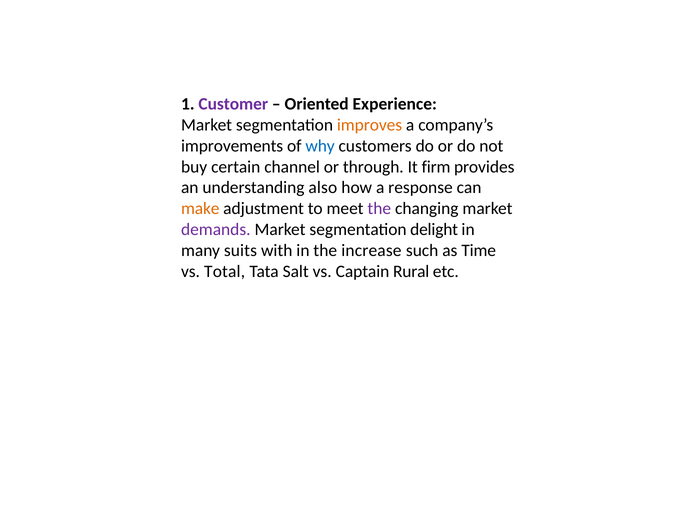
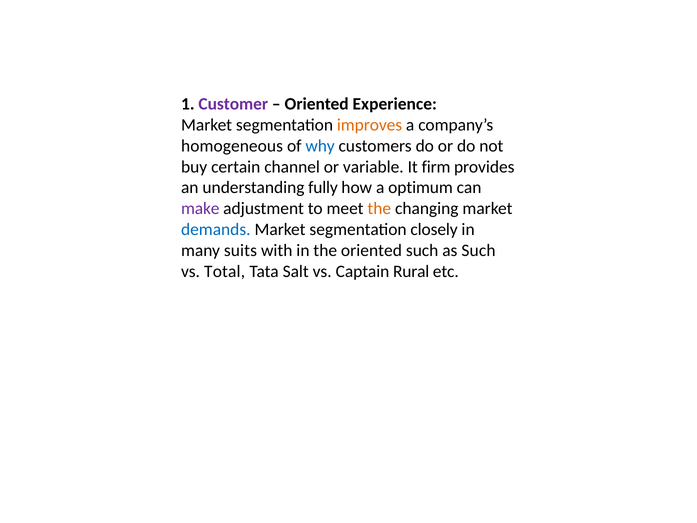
improvements: improvements -> homogeneous
through: through -> variable
also: also -> fully
response: response -> optimum
make colour: orange -> purple
the at (379, 209) colour: purple -> orange
demands colour: purple -> blue
delight: delight -> closely
the increase: increase -> oriented
as Time: Time -> Such
